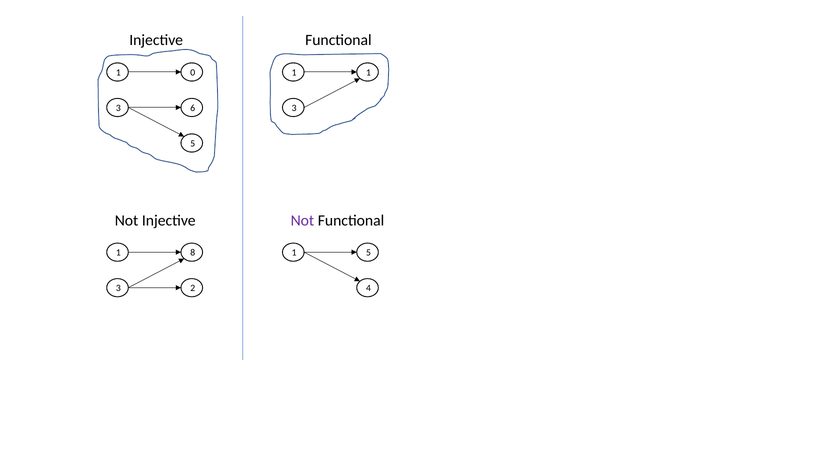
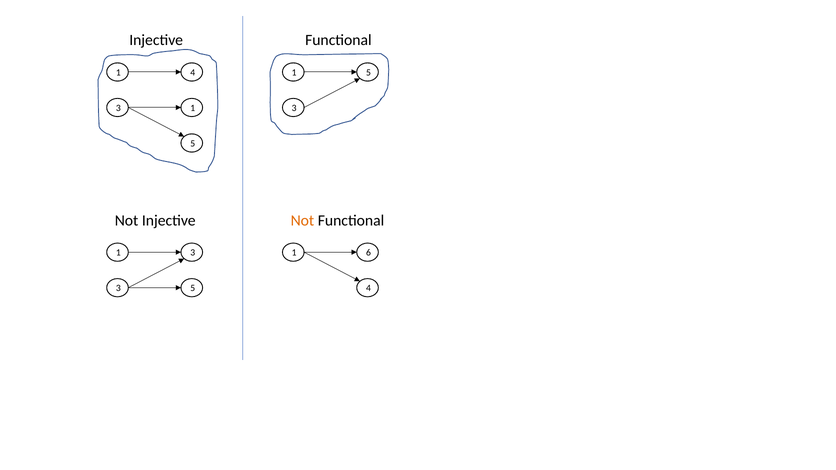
1 0: 0 -> 4
1 at (368, 73): 1 -> 5
3 6: 6 -> 1
Not at (302, 221) colour: purple -> orange
1 8: 8 -> 3
1 5: 5 -> 6
3 2: 2 -> 5
